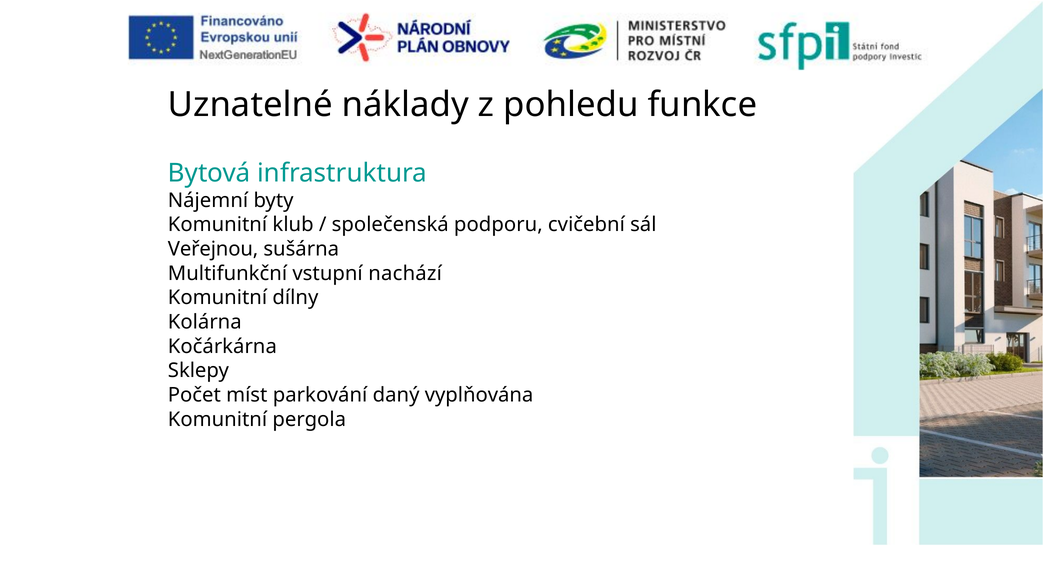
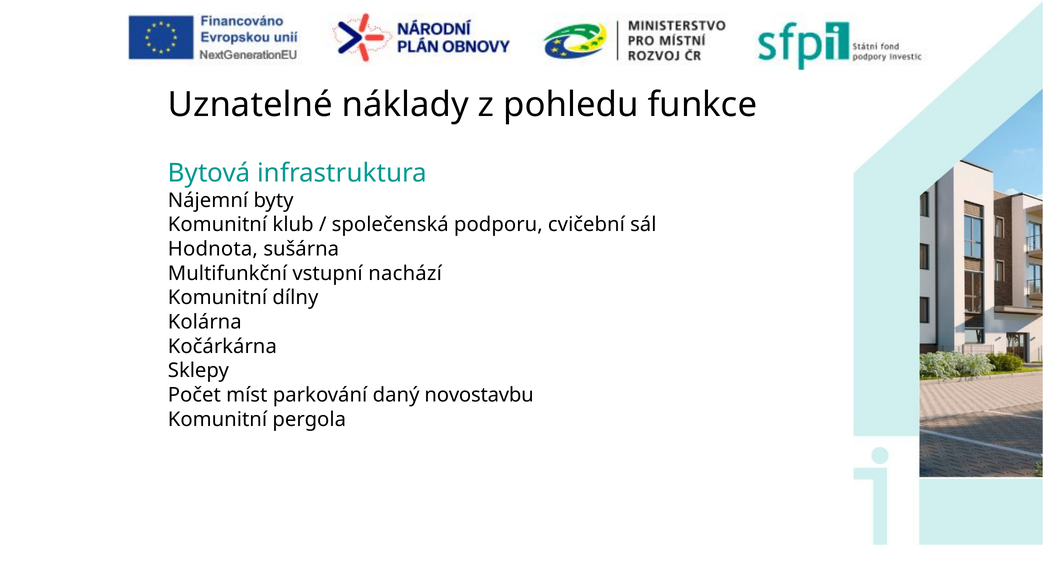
Veřejnou: Veřejnou -> Hodnota
vyplňována: vyplňována -> novostavbu
